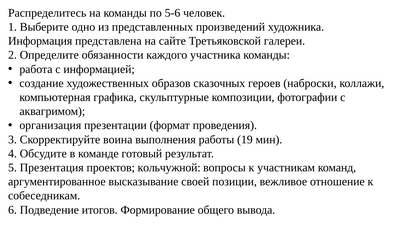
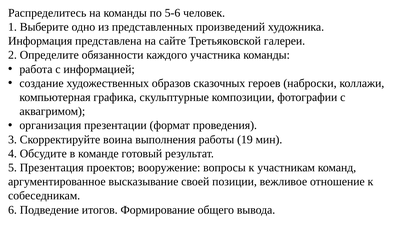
кольчужной: кольчужной -> вооружение
